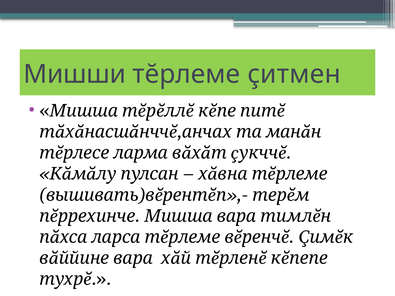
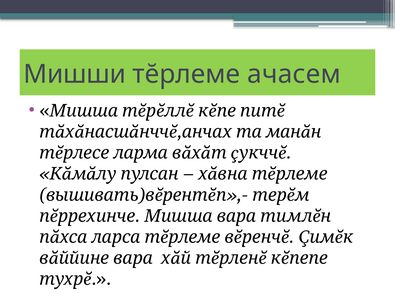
çитмен: çитмен -> ачасем
